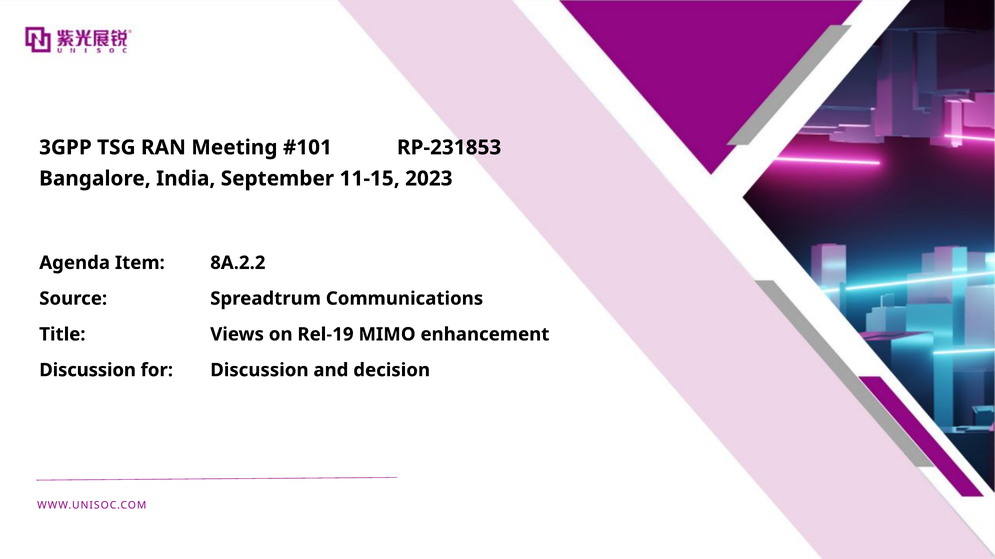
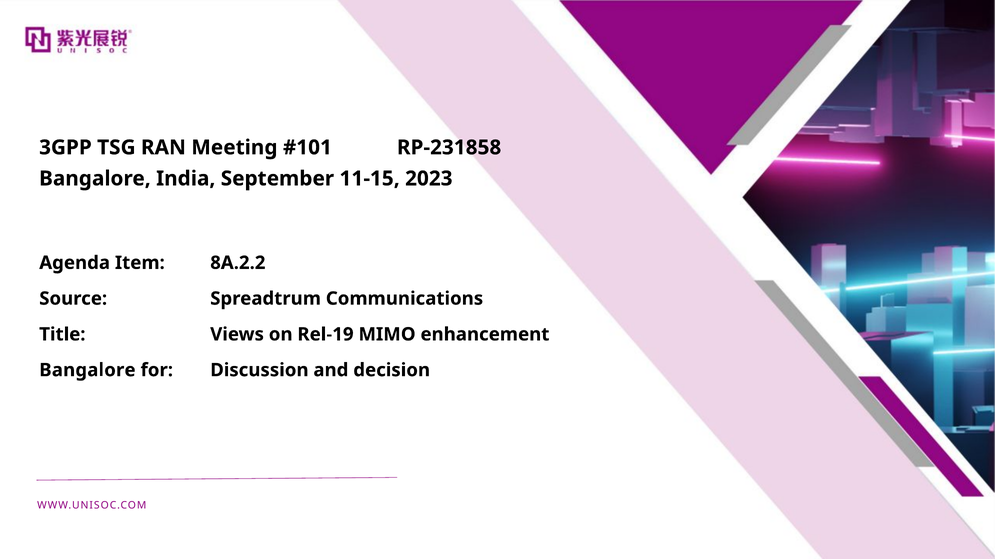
RP-231853: RP-231853 -> RP-231858
Discussion at (88, 371): Discussion -> Bangalore
